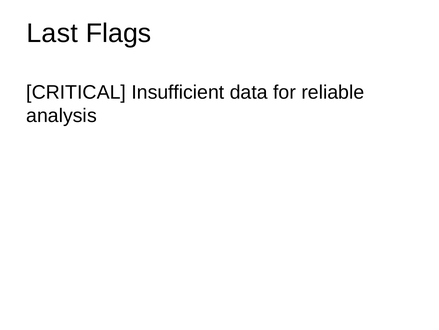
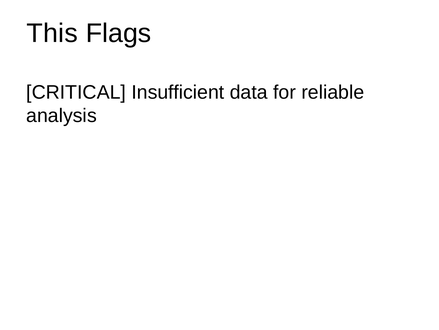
Last: Last -> This
